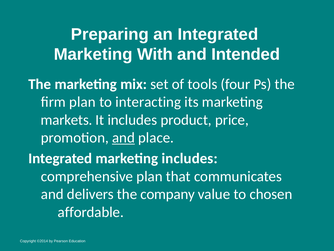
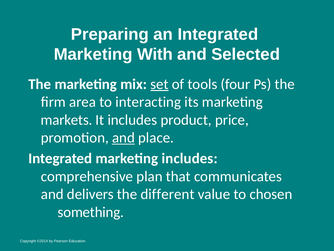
Intended: Intended -> Selected
set underline: none -> present
firm plan: plan -> area
company: company -> different
affordable: affordable -> something
